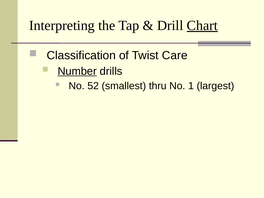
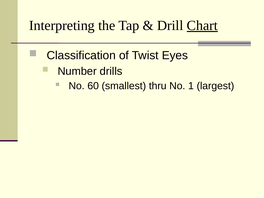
Care: Care -> Eyes
Number underline: present -> none
52: 52 -> 60
